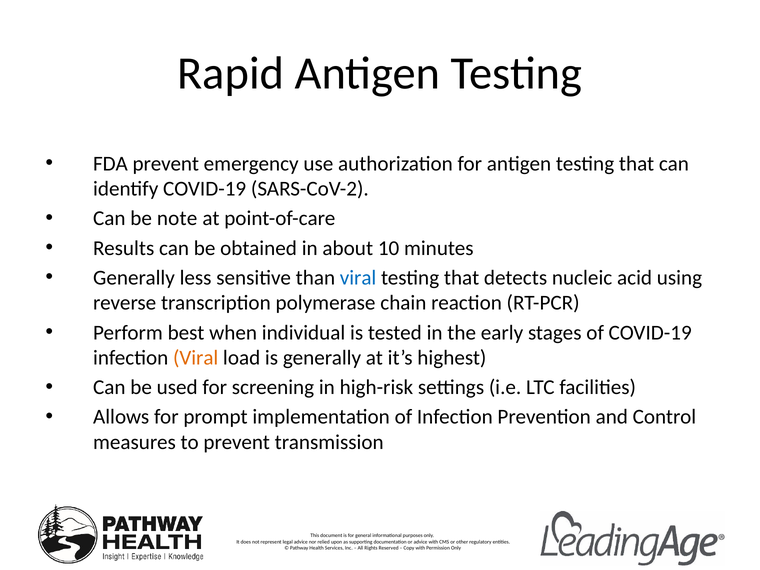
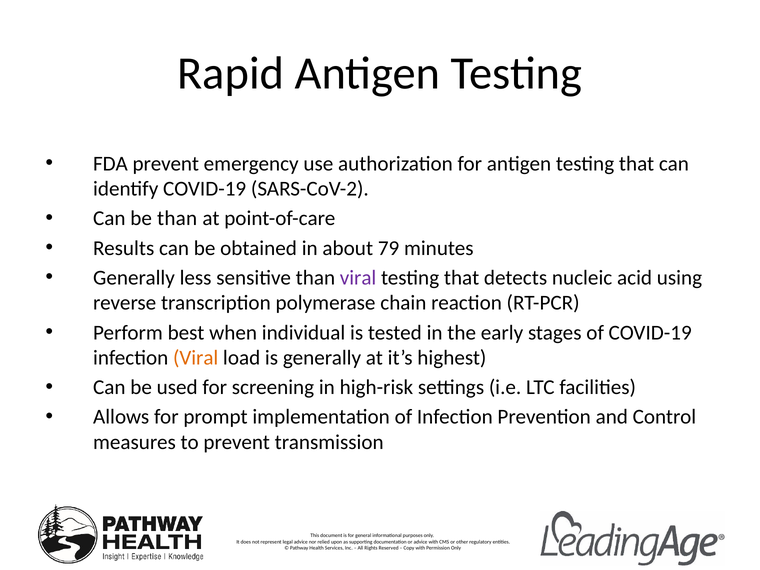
be note: note -> than
10: 10 -> 79
viral at (358, 278) colour: blue -> purple
